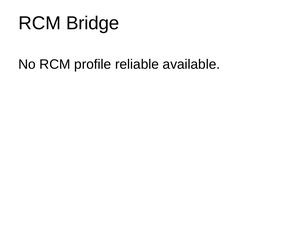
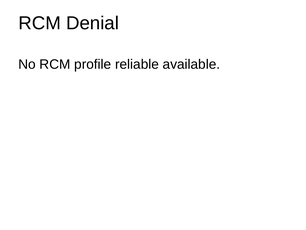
Bridge: Bridge -> Denial
